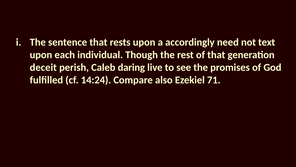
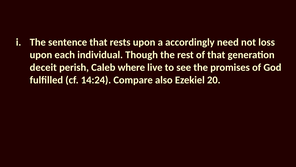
text: text -> loss
daring: daring -> where
71: 71 -> 20
